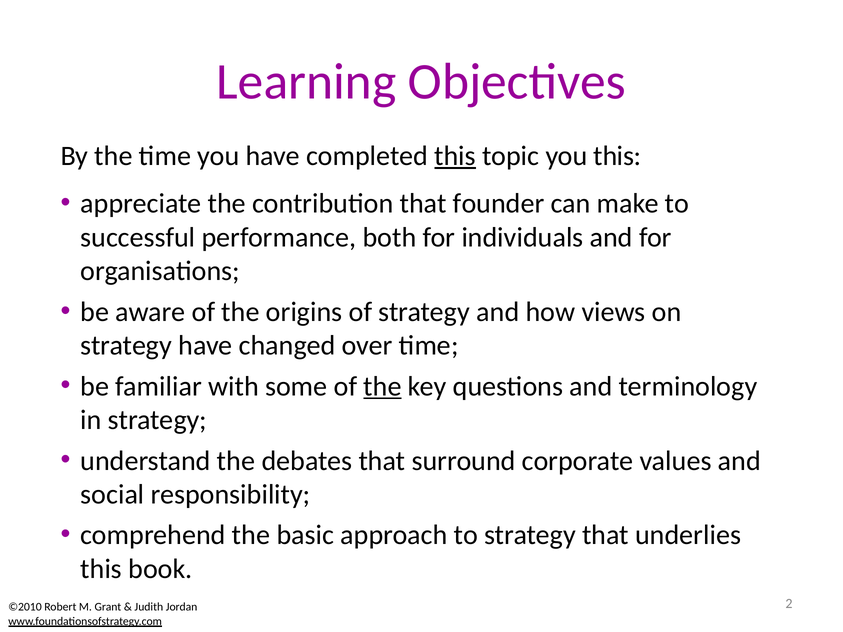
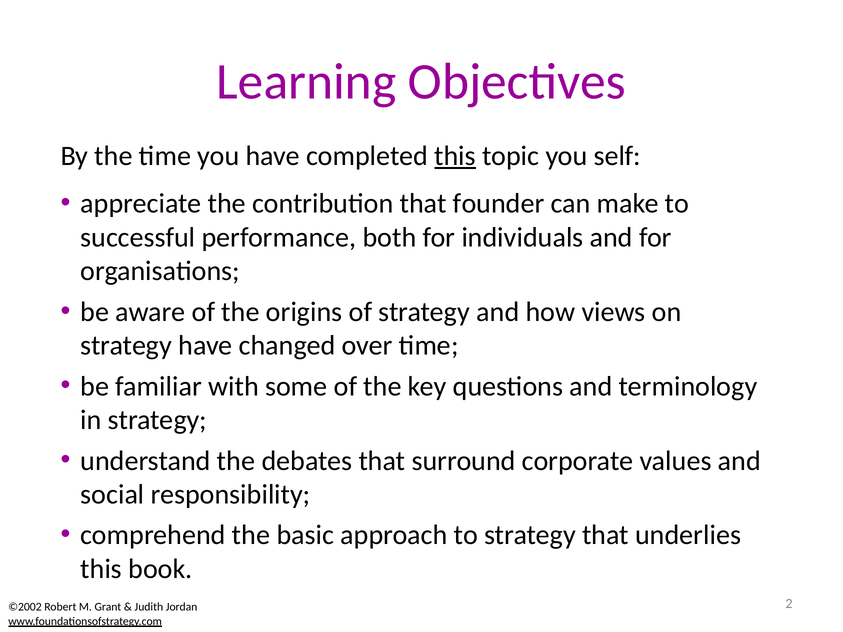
you this: this -> self
the at (383, 386) underline: present -> none
©2010: ©2010 -> ©2002
